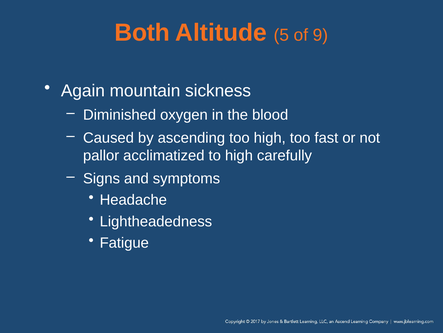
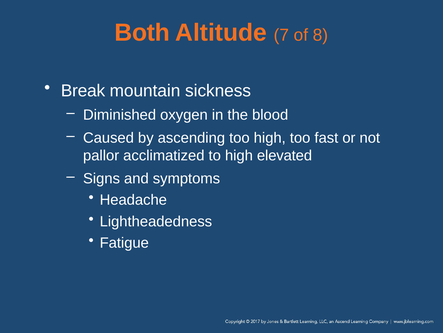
5: 5 -> 7
9: 9 -> 8
Again: Again -> Break
carefully: carefully -> elevated
